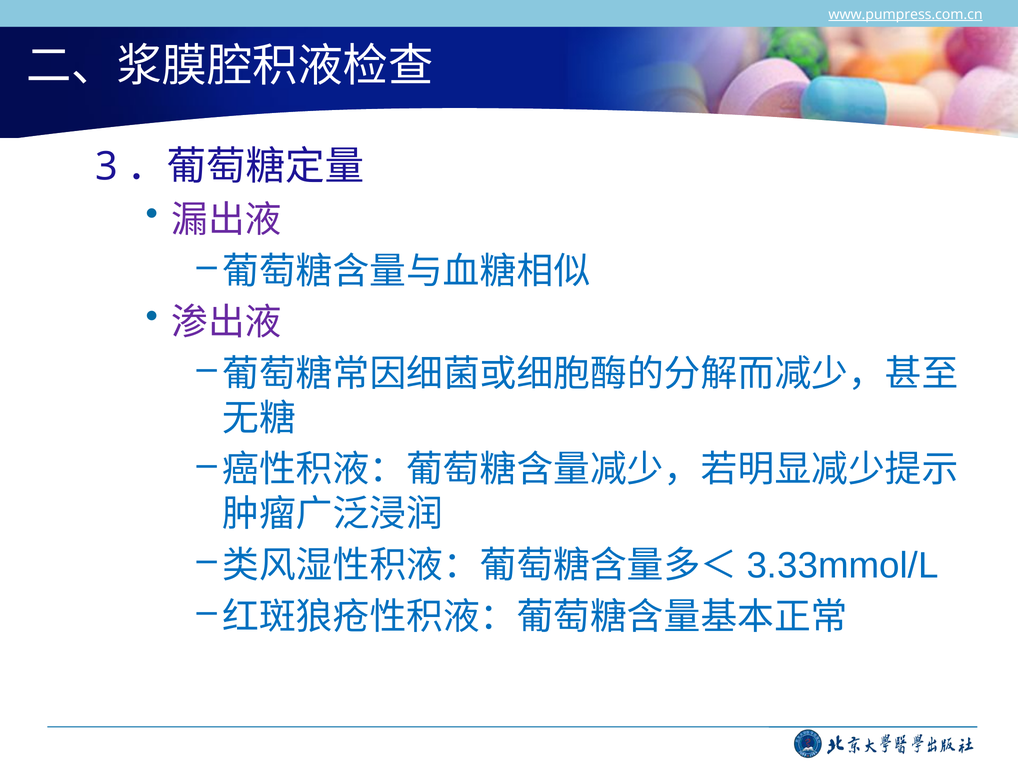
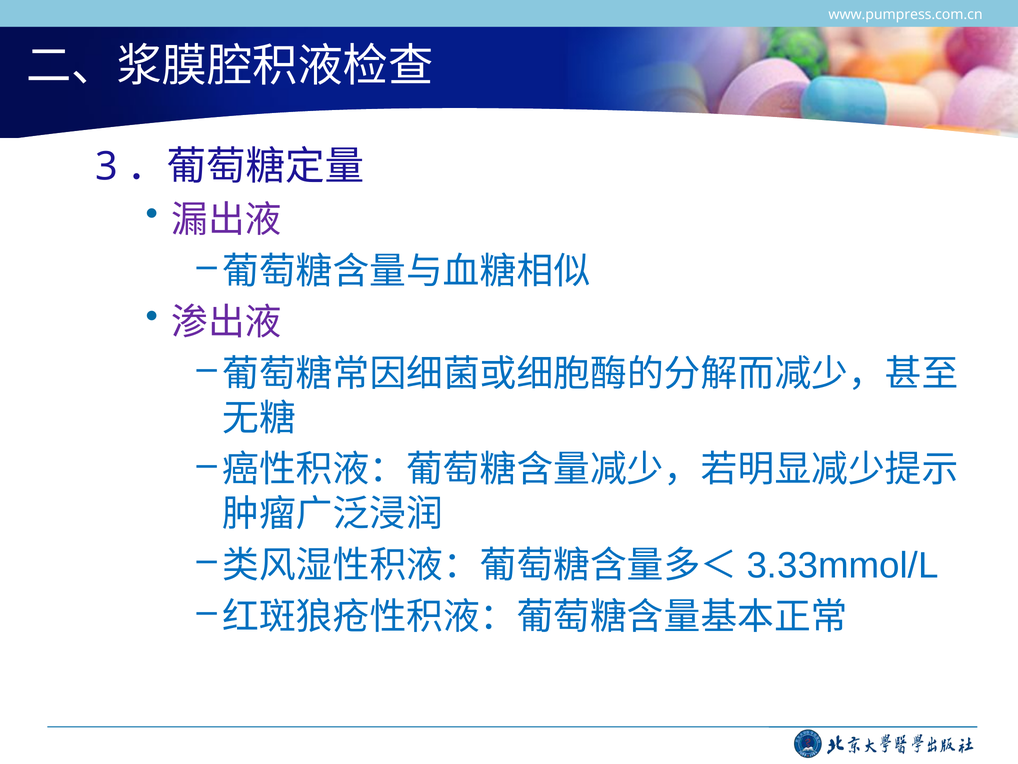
www.pumpress.com.cn underline: present -> none
